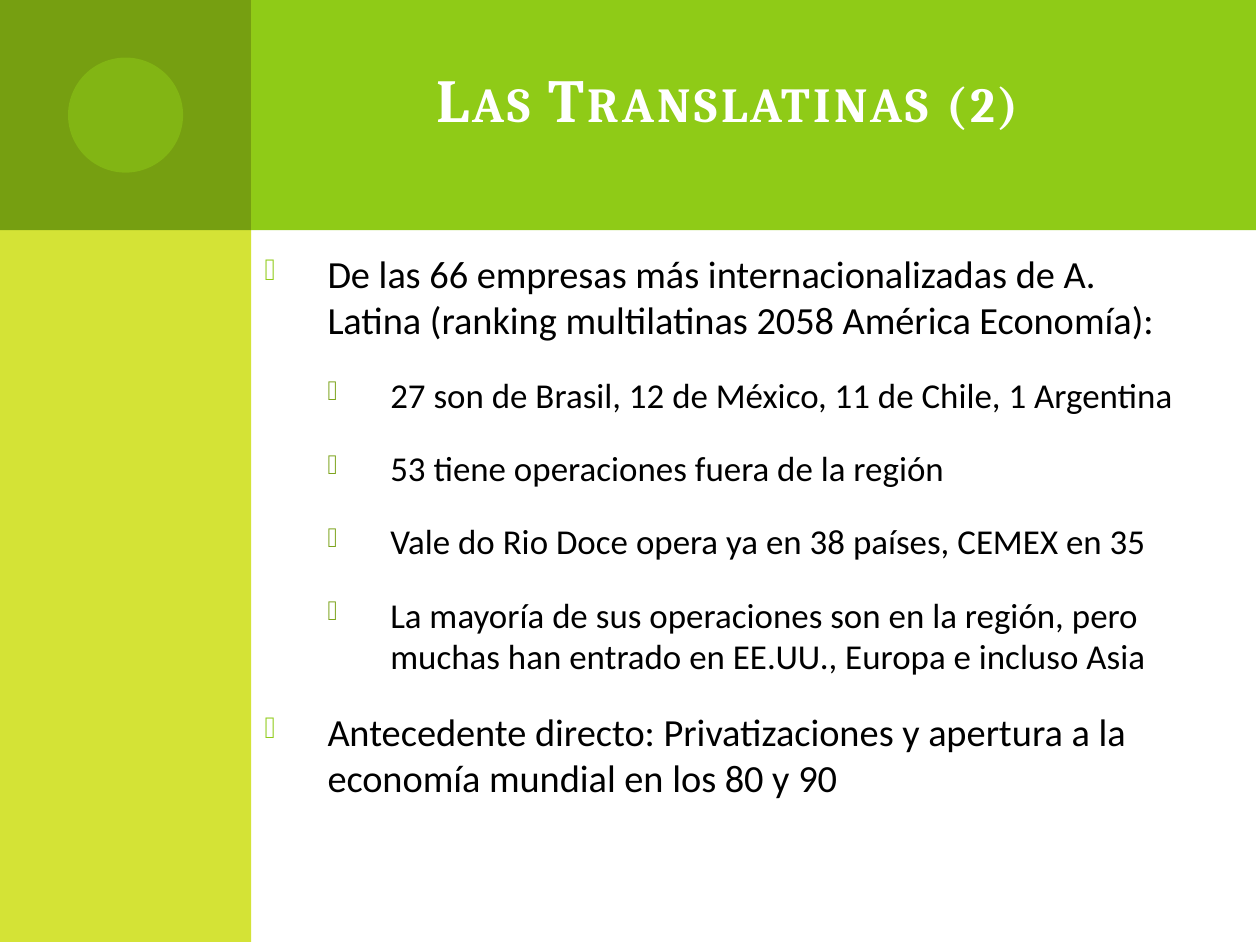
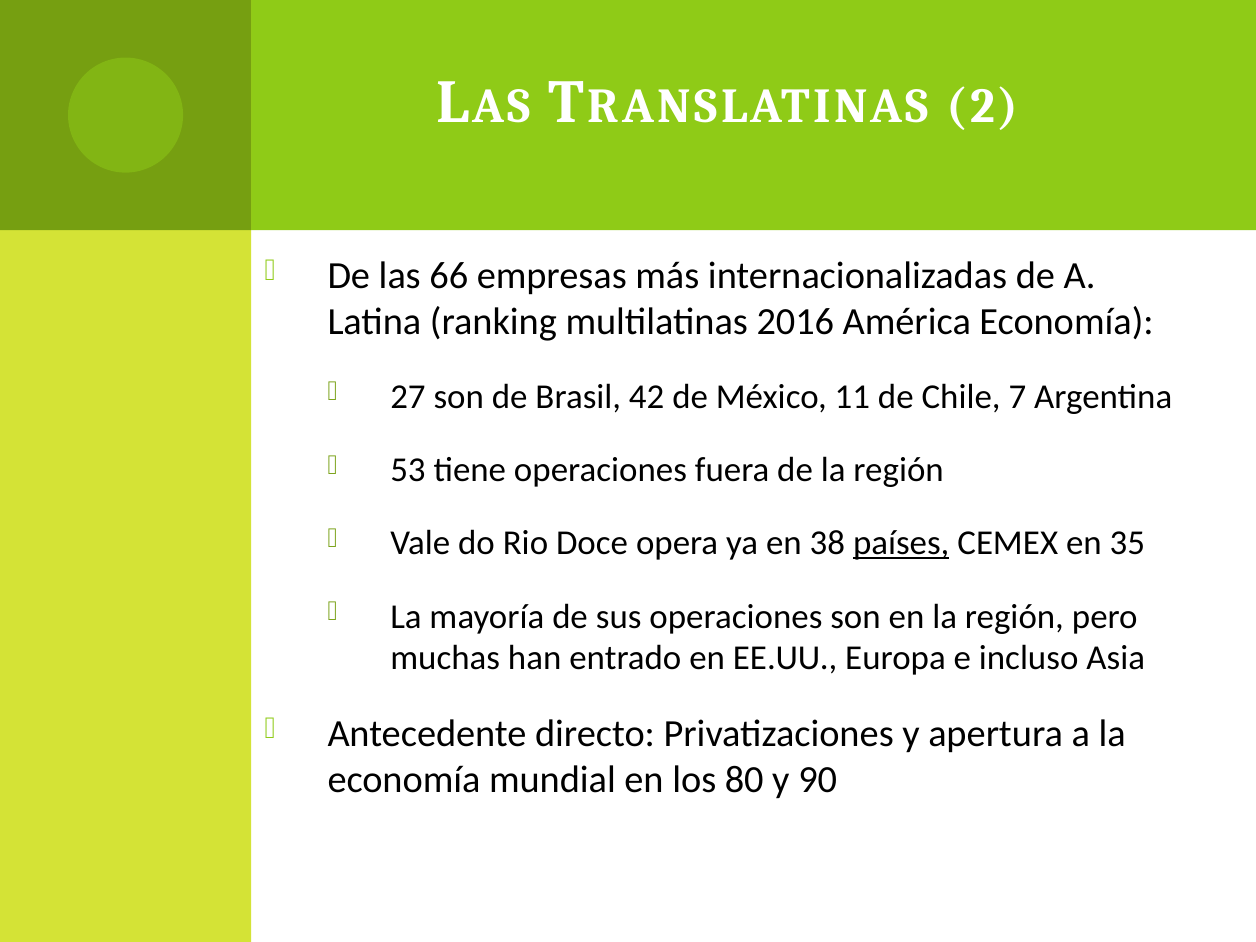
2058: 2058 -> 2016
12: 12 -> 42
1: 1 -> 7
países underline: none -> present
